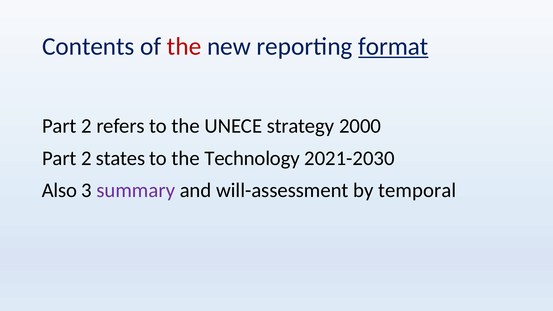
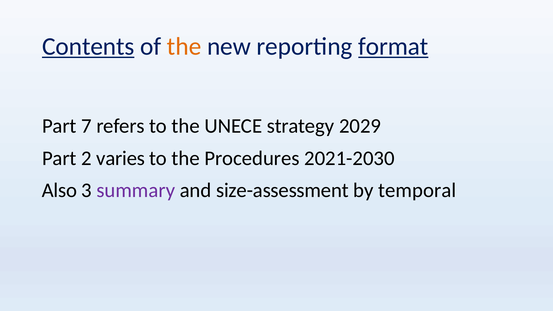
Contents underline: none -> present
the at (184, 46) colour: red -> orange
2 at (86, 126): 2 -> 7
2000: 2000 -> 2029
states: states -> varies
Technology: Technology -> Procedures
will-assessment: will-assessment -> size-assessment
